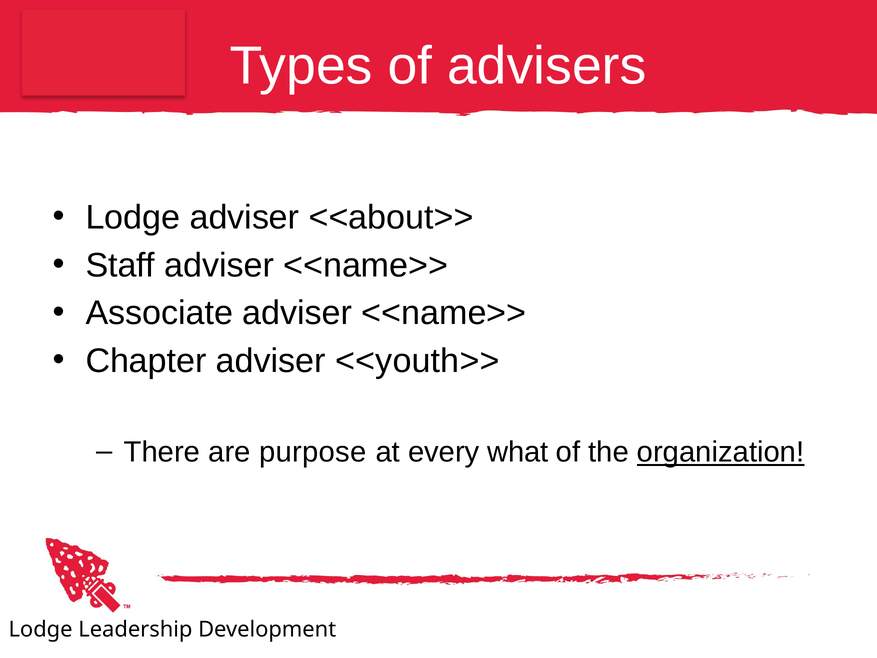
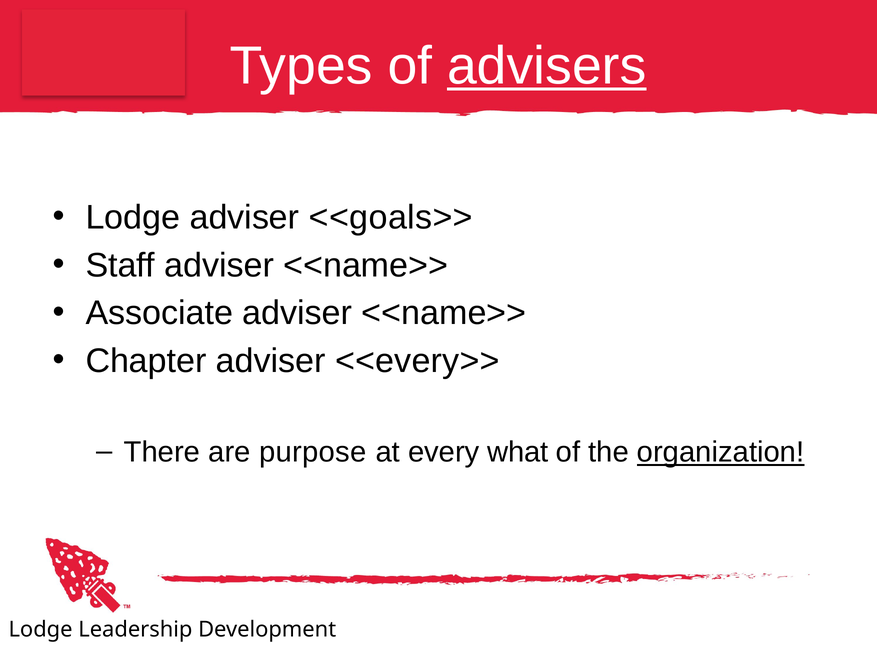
advisers underline: none -> present
<<about>>: <<about>> -> <<goals>>
<<youth>>: <<youth>> -> <<every>>
